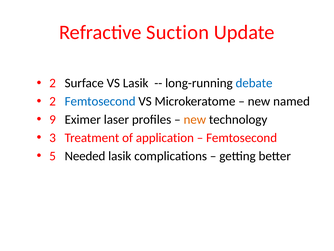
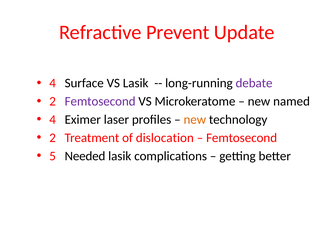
Suction: Suction -> Prevent
2 at (53, 83): 2 -> 4
debate colour: blue -> purple
Femtosecond at (100, 101) colour: blue -> purple
9 at (53, 119): 9 -> 4
3 at (53, 138): 3 -> 2
application: application -> dislocation
